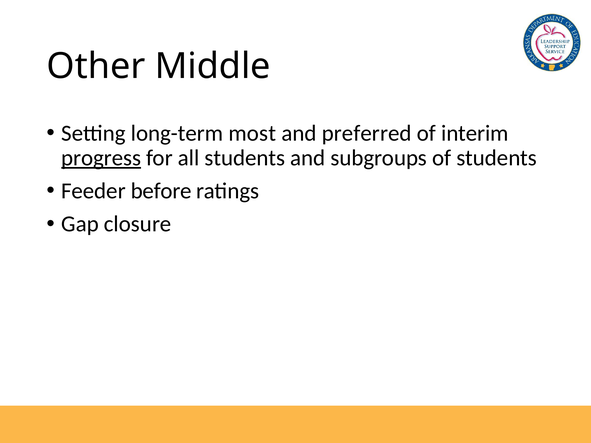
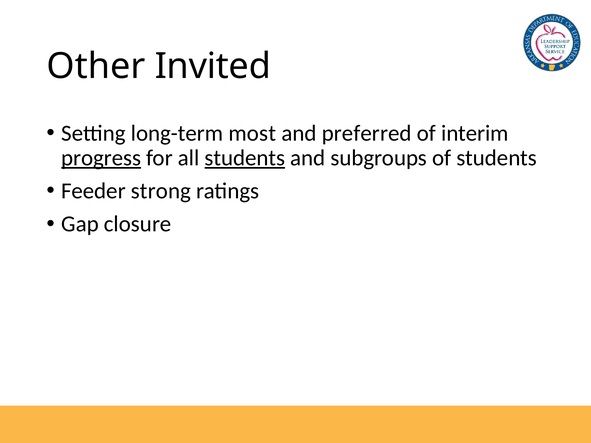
Middle: Middle -> Invited
students at (245, 158) underline: none -> present
before: before -> strong
